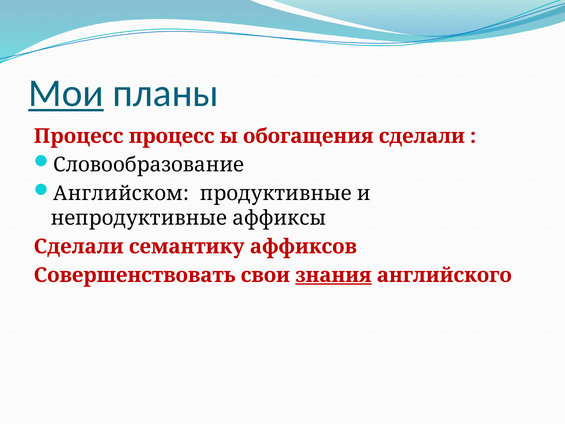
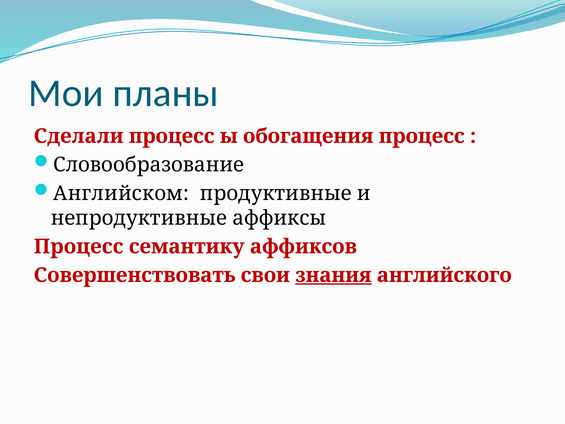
Мои underline: present -> none
Процесс at (79, 136): Процесс -> Сделали
обогащения сделали: сделали -> процесс
Сделали at (79, 246): Сделали -> Процесс
